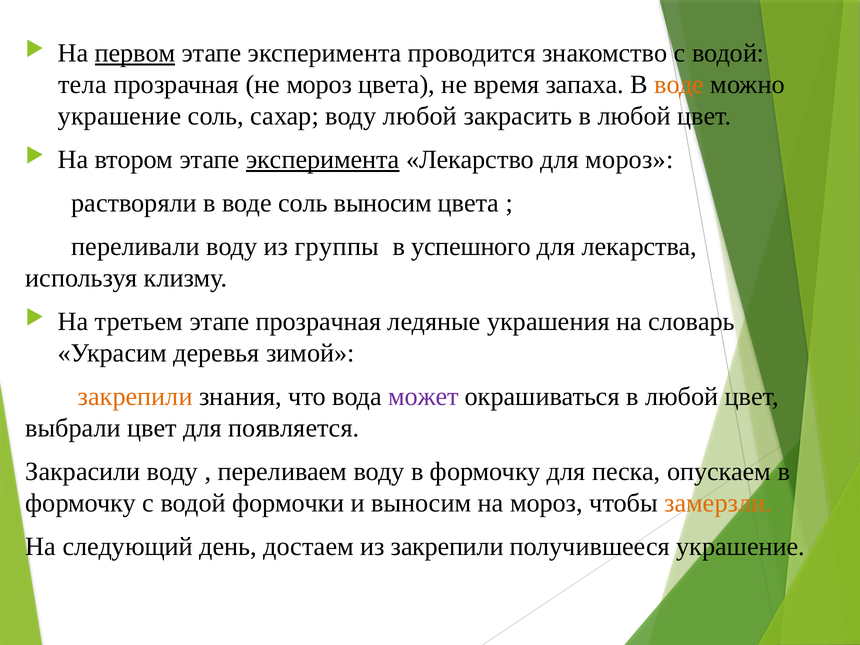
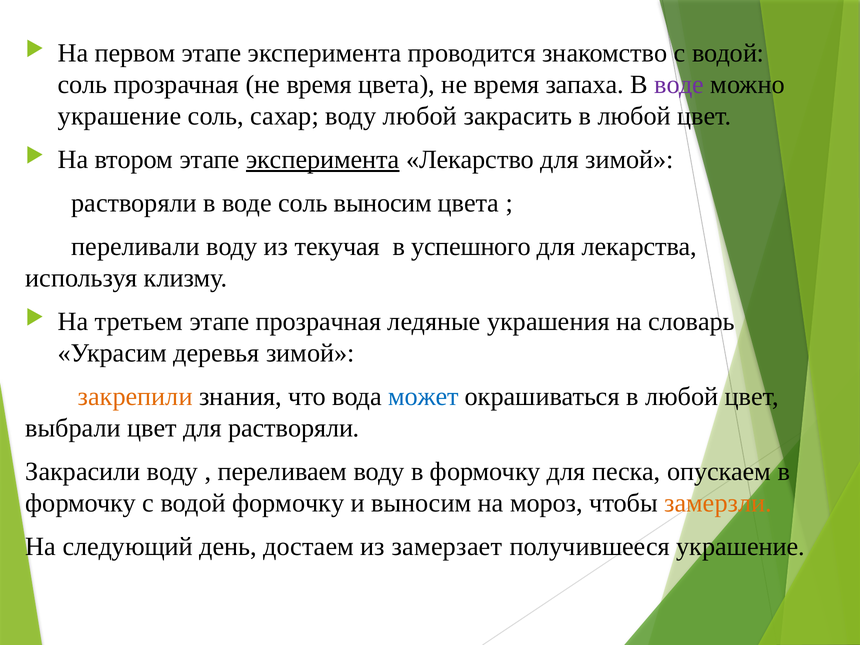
первом underline: present -> none
тела at (82, 85): тела -> соль
прозрачная не мороз: мороз -> время
воде at (679, 85) colour: orange -> purple
для мороз: мороз -> зимой
группы: группы -> текучая
может colour: purple -> blue
для появляется: появляется -> растворяли
водой формочки: формочки -> формочку
из закрепили: закрепили -> замерзает
